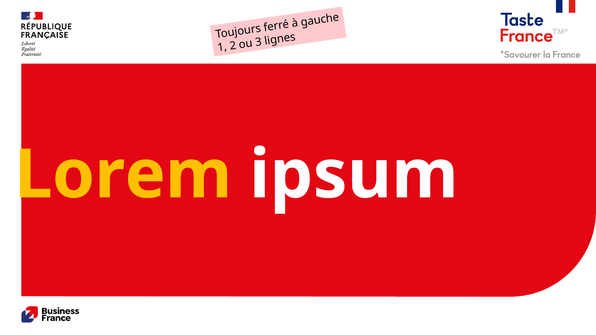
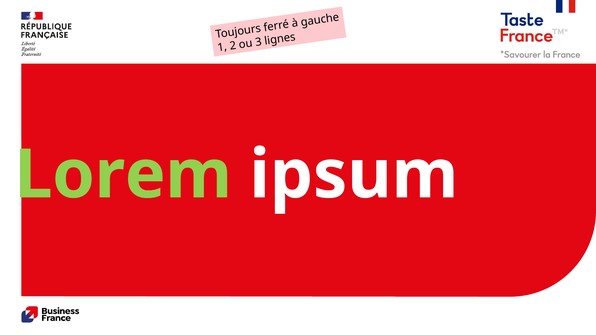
Lorem colour: yellow -> light green
